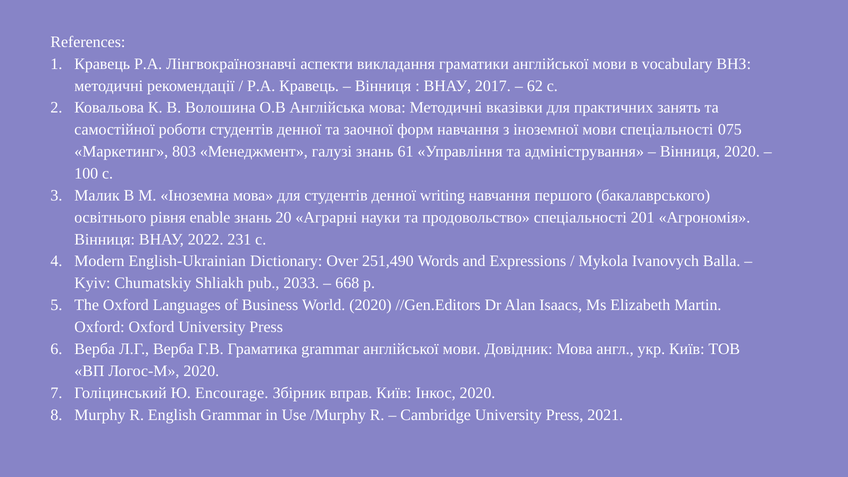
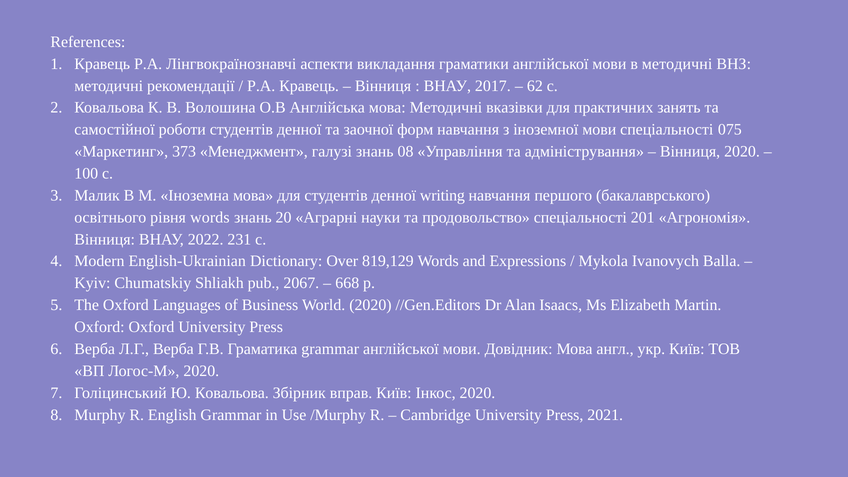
в vocabulary: vocabulary -> методичні
803: 803 -> 373
61: 61 -> 08
рівня enable: enable -> words
251,490: 251,490 -> 819,129
2033: 2033 -> 2067
Ю Encourage: Encourage -> Ковальова
